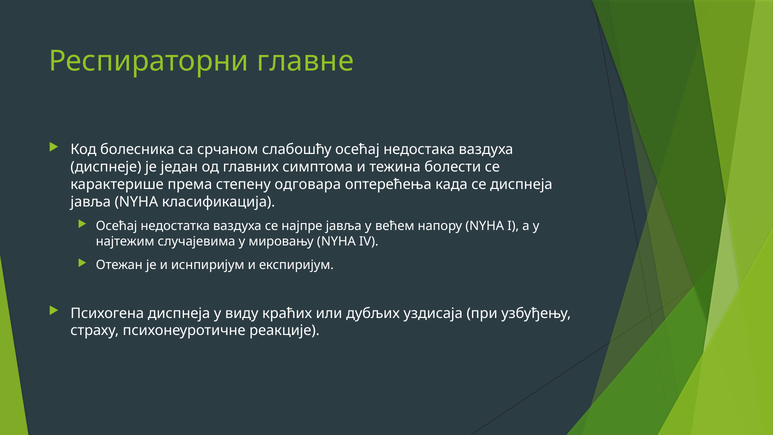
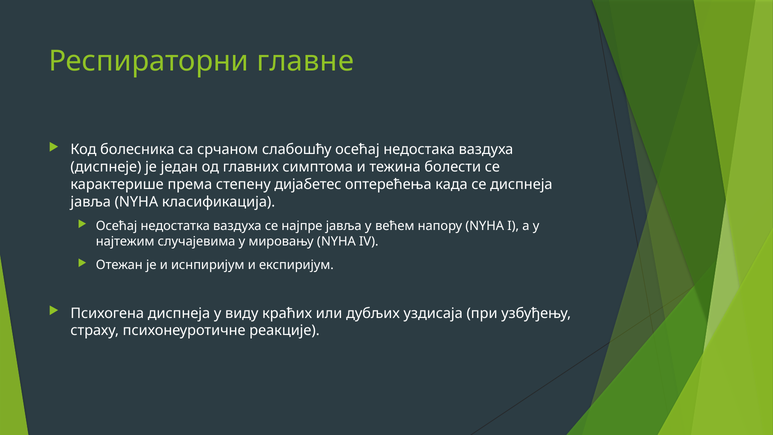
одговара: одговара -> дијабетес
